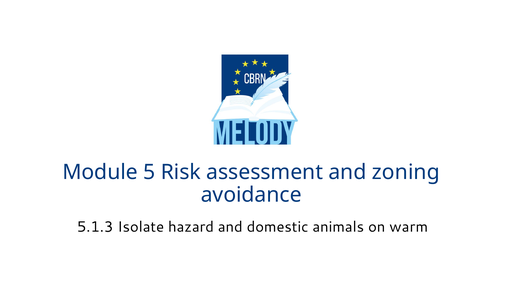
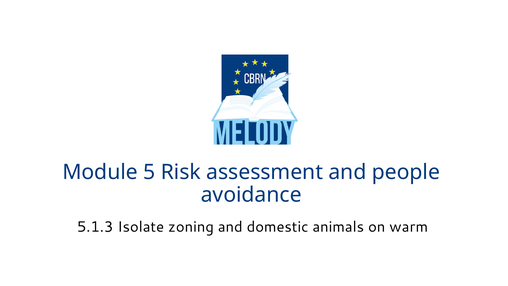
zoning: zoning -> people
hazard: hazard -> zoning
